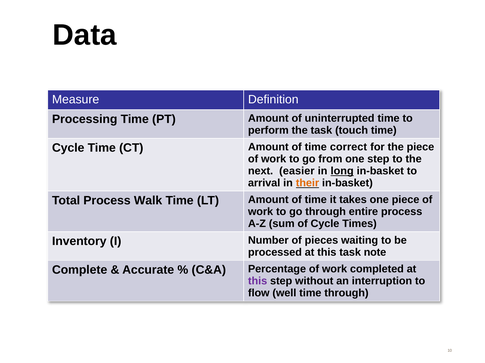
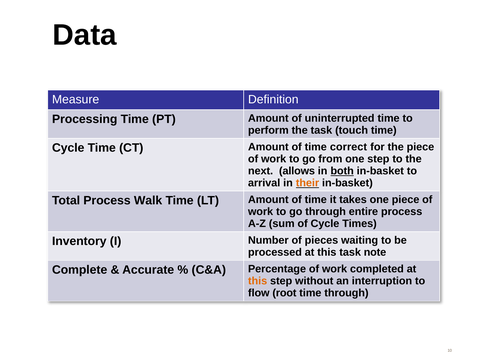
easier: easier -> allows
long: long -> both
this at (258, 282) colour: purple -> orange
well: well -> root
